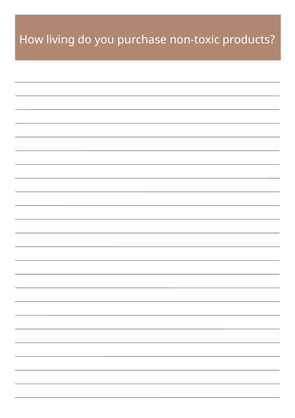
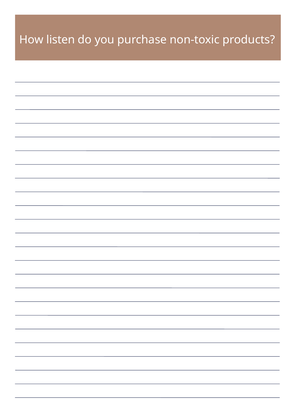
living: living -> listen
